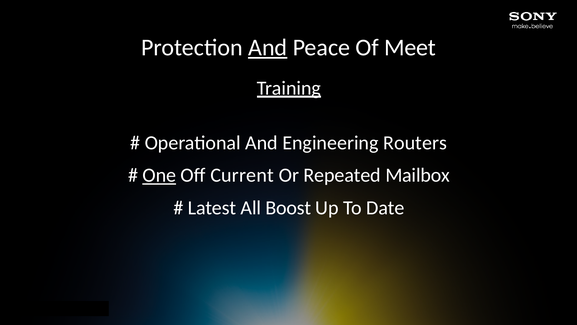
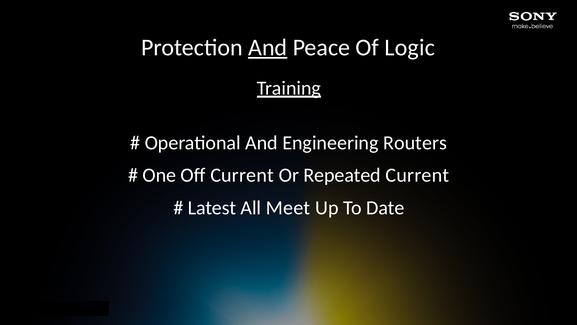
Meet: Meet -> Logic
One underline: present -> none
Repeated Mailbox: Mailbox -> Current
Boost: Boost -> Meet
